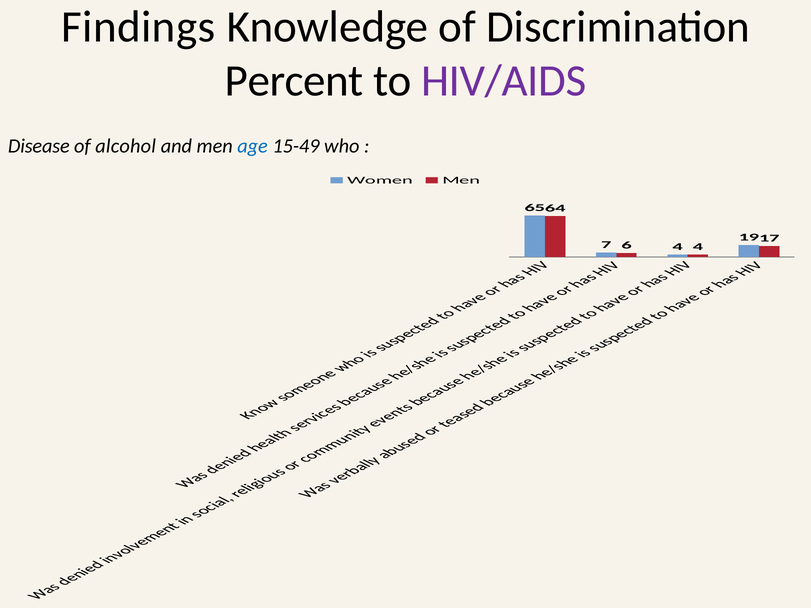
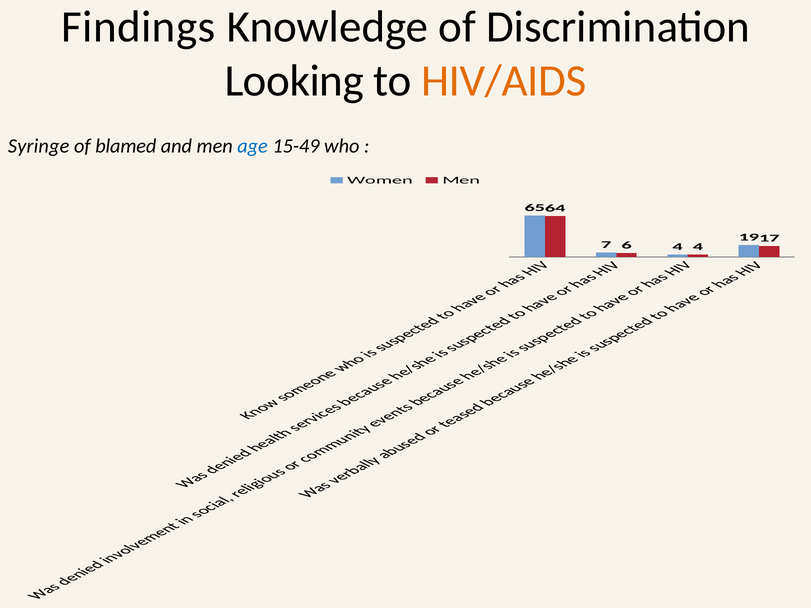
Percent: Percent -> Looking
HIV/AIDS colour: purple -> orange
Disease: Disease -> Syringe
alcohol: alcohol -> blamed
